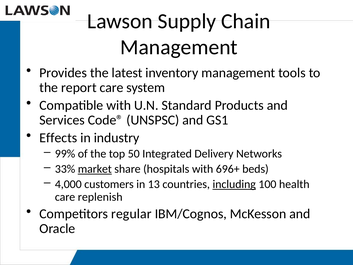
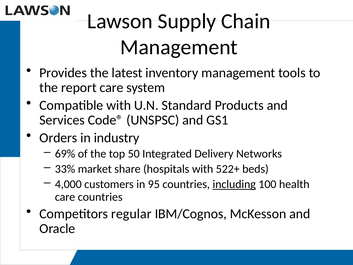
Effects: Effects -> Orders
99%: 99% -> 69%
market underline: present -> none
696+: 696+ -> 522+
13: 13 -> 95
care replenish: replenish -> countries
